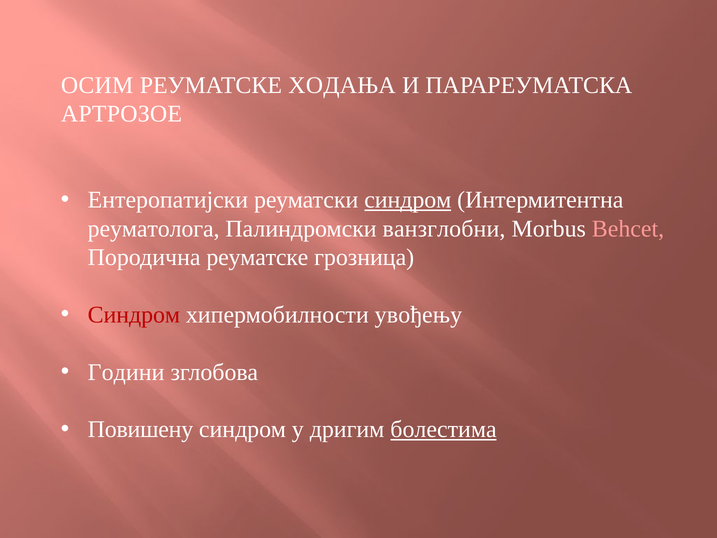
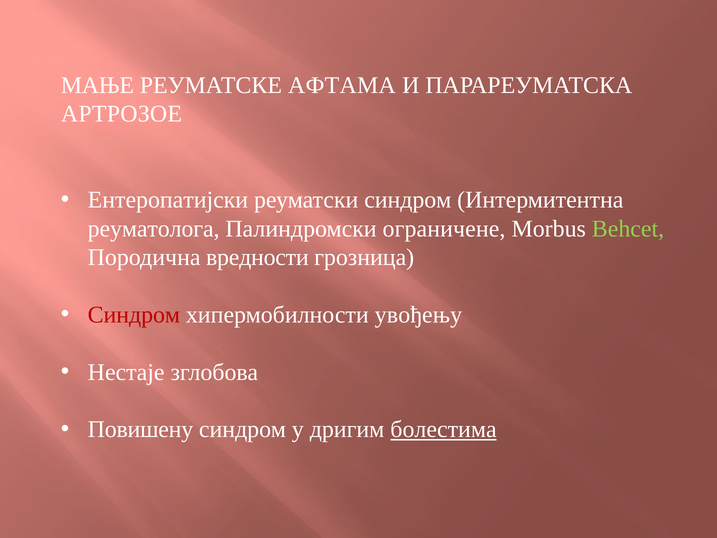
ОСИМ: ОСИМ -> МАЊЕ
ХОДАЊА: ХОДАЊА -> АФТАМА
синдром at (408, 200) underline: present -> none
ванзглобни: ванзглобни -> ограничене
Behcet colour: pink -> light green
Породична реуматске: реуматске -> вредности
Години: Години -> Нестаје
